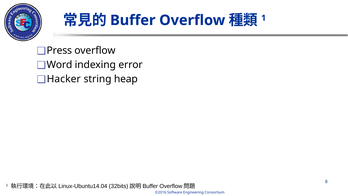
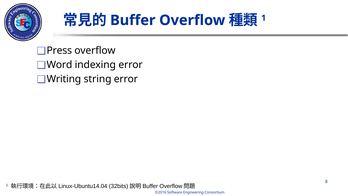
Hacker: Hacker -> Writing
string heap: heap -> error
